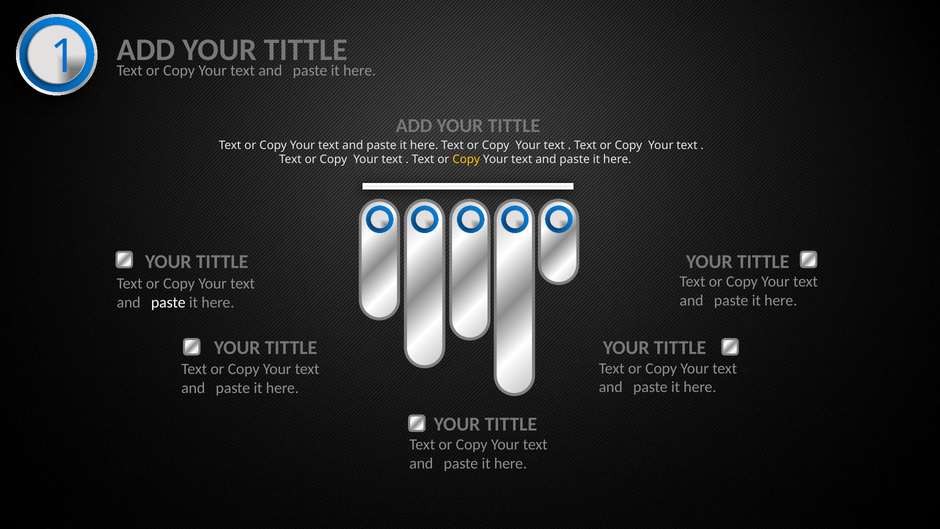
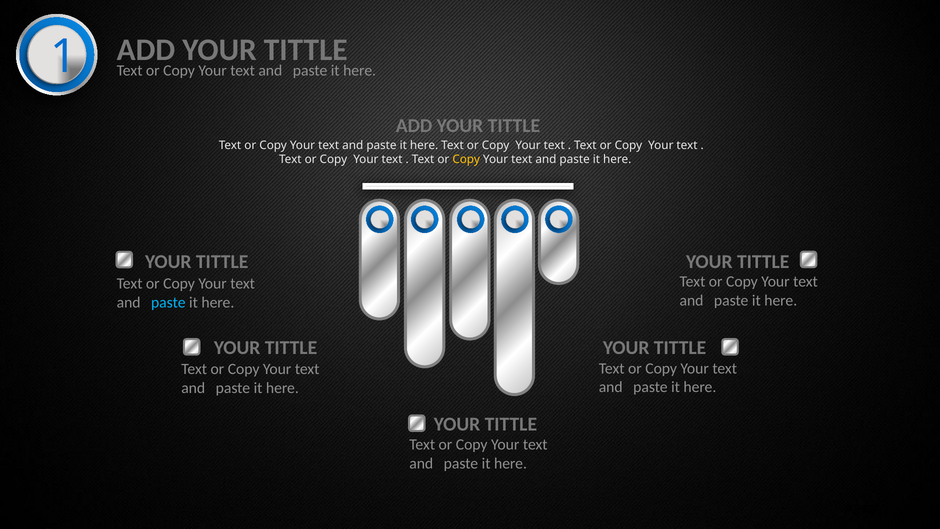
paste at (168, 302) colour: white -> light blue
